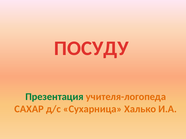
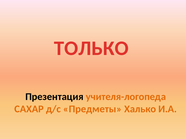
ПОСУДУ: ПОСУДУ -> ТОЛЬКО
Презентация colour: green -> black
Сухарница: Сухарница -> Предметы
